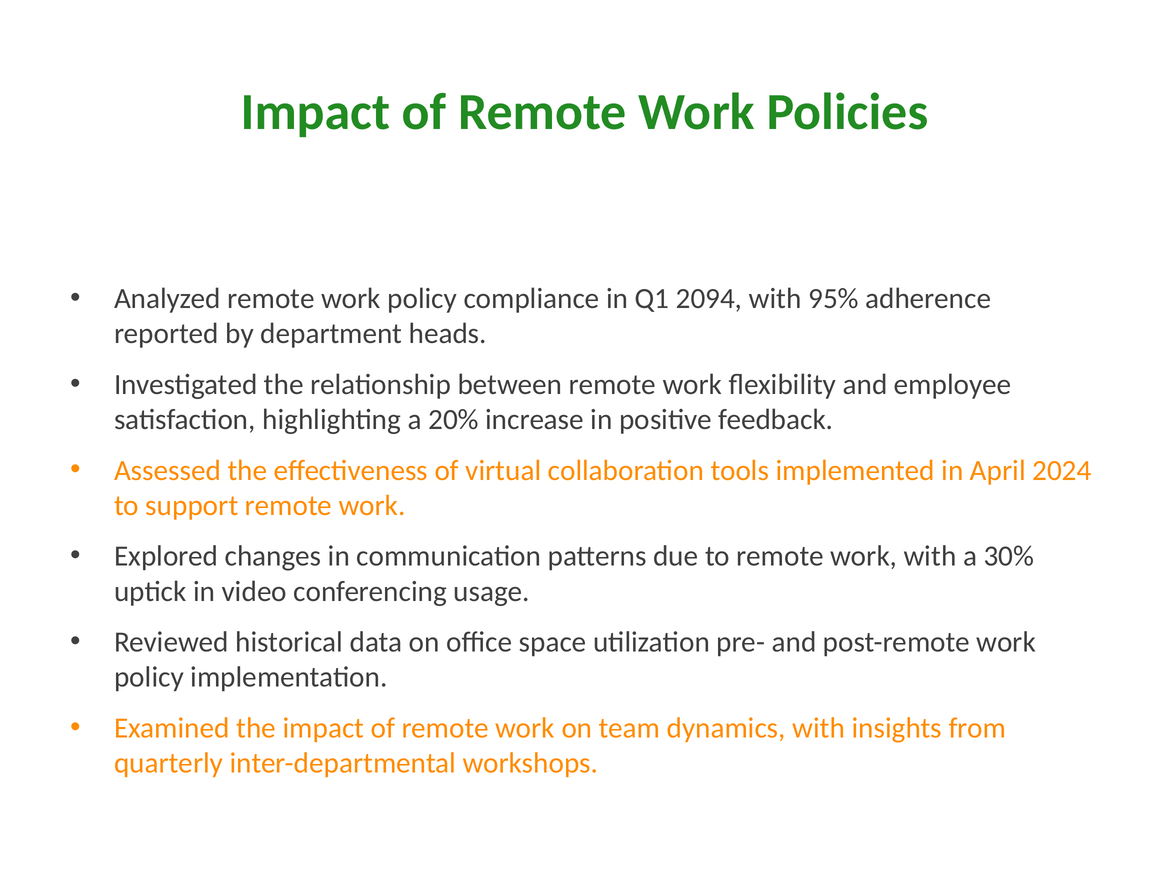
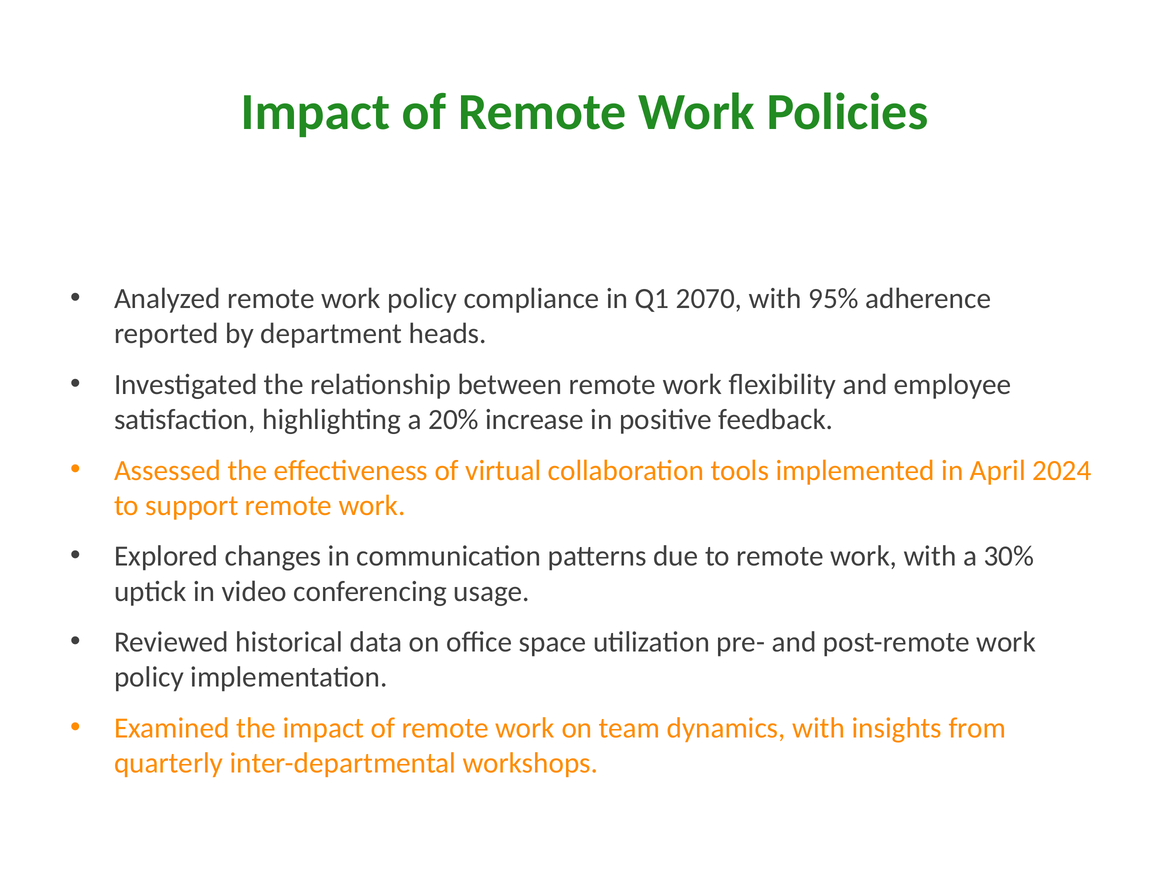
2094: 2094 -> 2070
